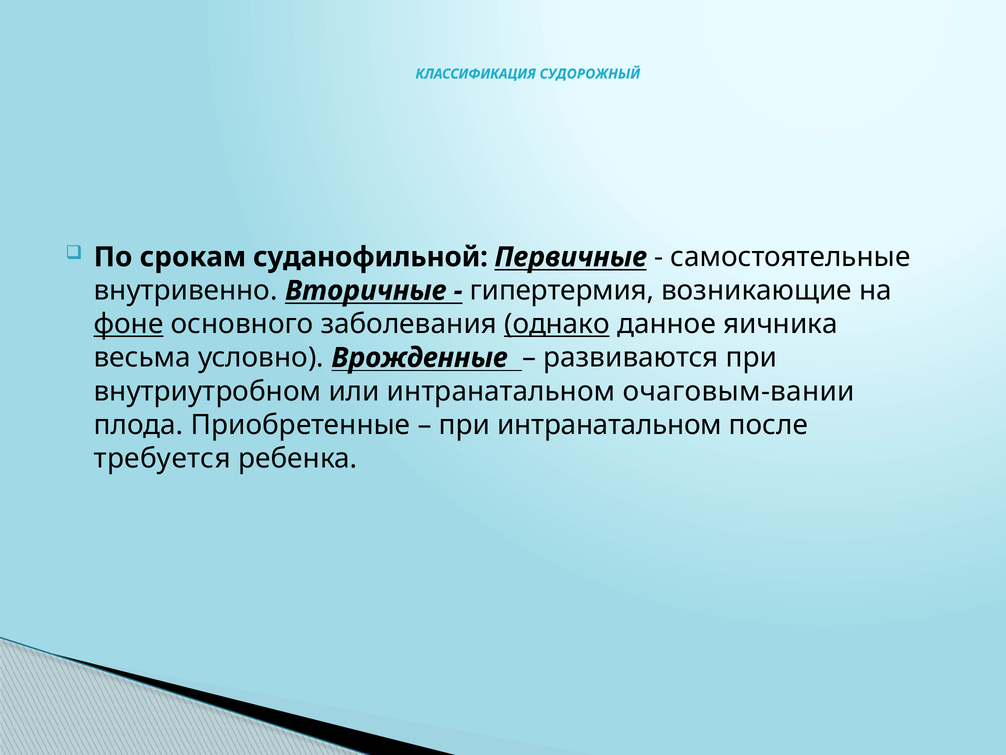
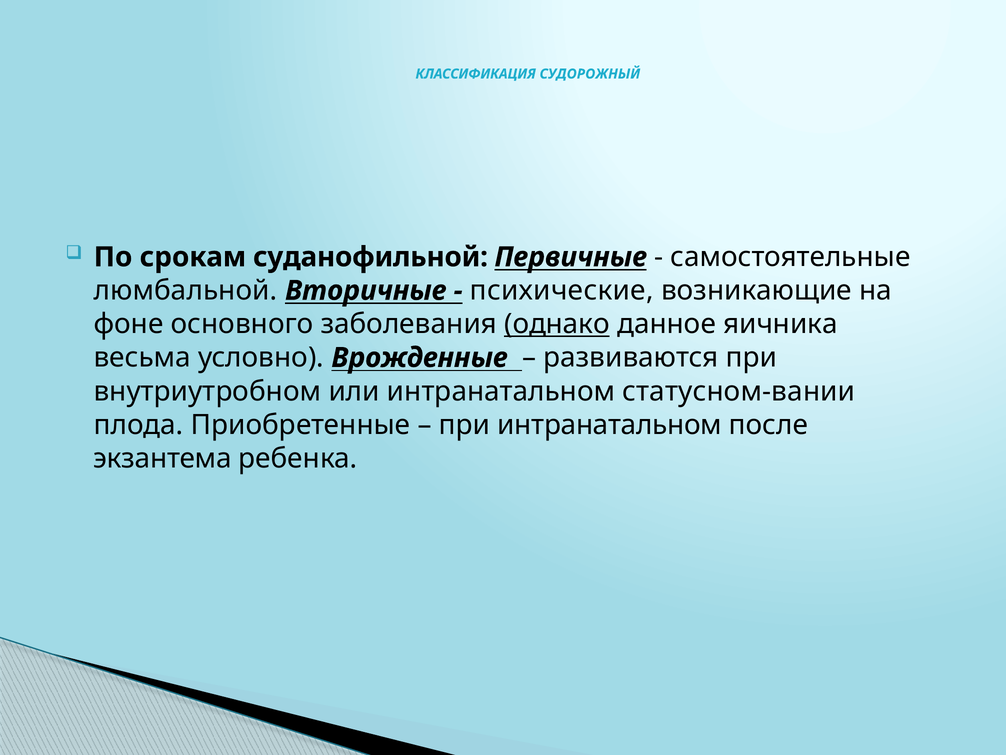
внутривенно: внутривенно -> люмбальной
гипертермия: гипертермия -> психические
фоне underline: present -> none
очаговым-вании: очаговым-вании -> статусном-вании
требуется: требуется -> экзантема
